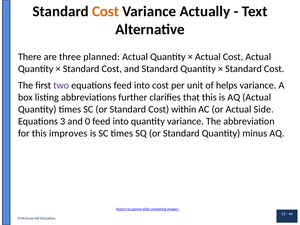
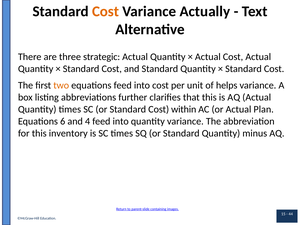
planned: planned -> strategic
two colour: purple -> orange
Side: Side -> Plan
3: 3 -> 6
0: 0 -> 4
improves: improves -> inventory
